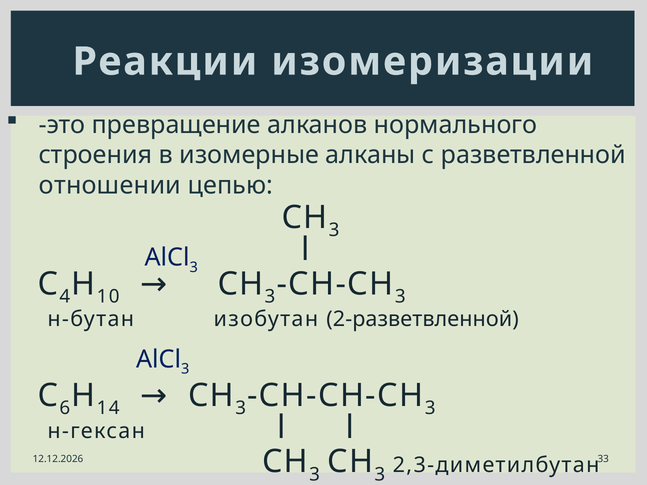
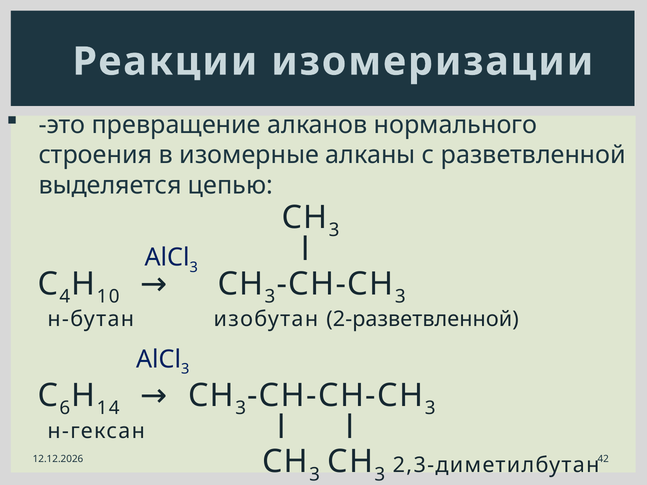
отношении: отношении -> выделяется
33: 33 -> 42
